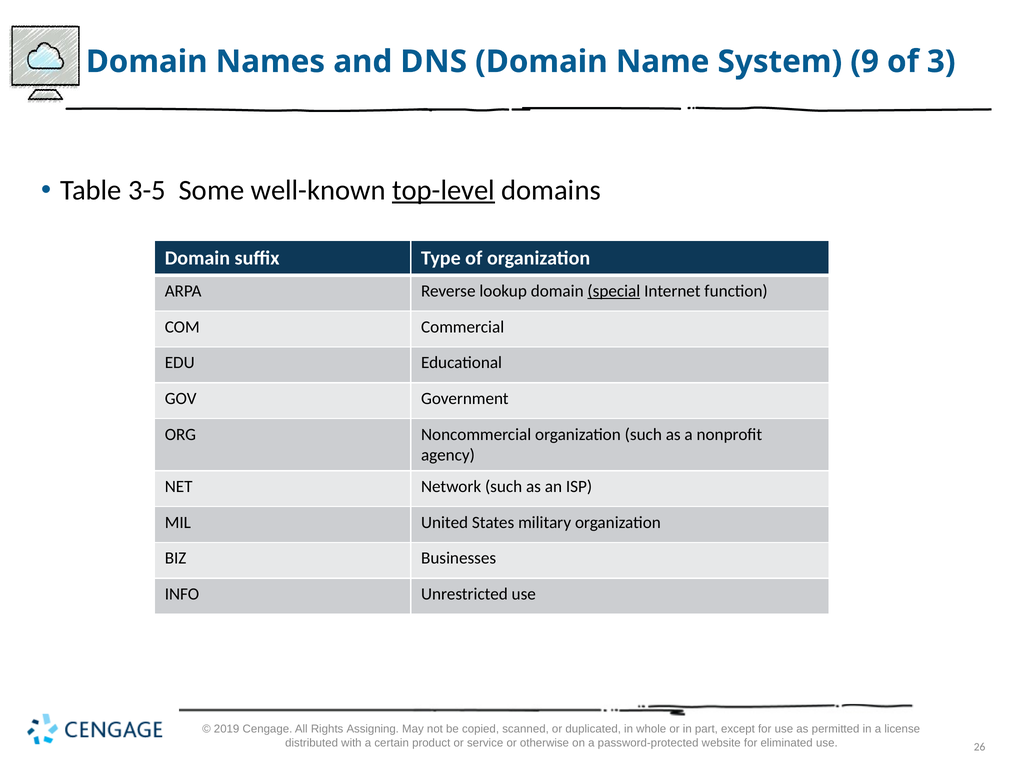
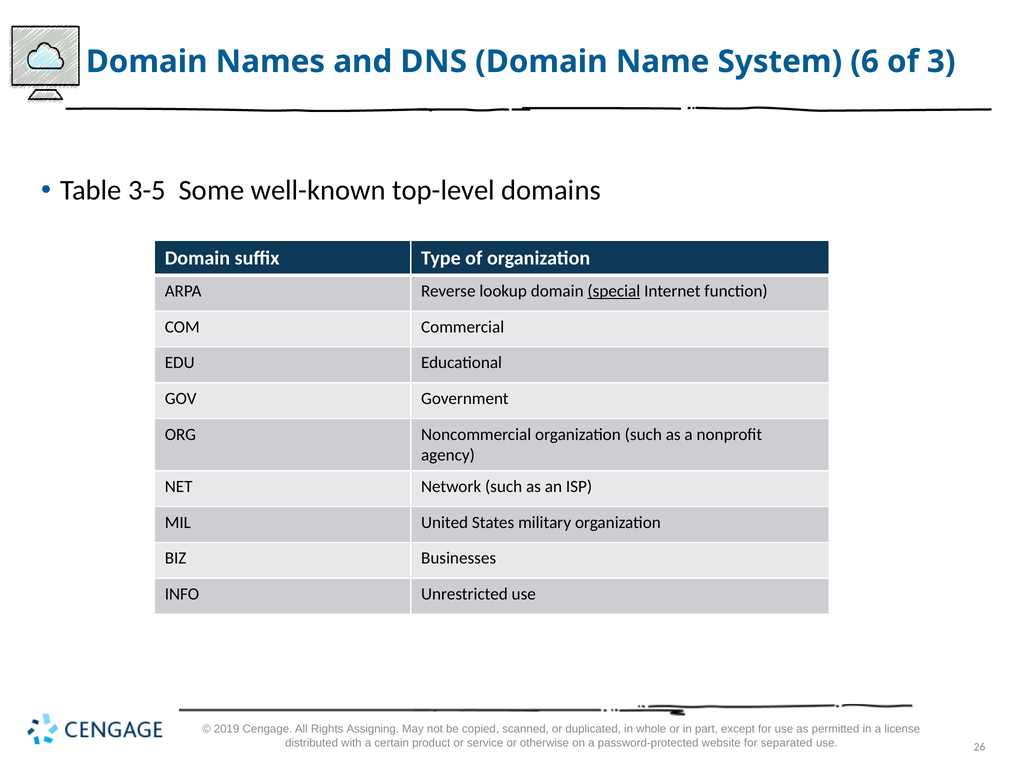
9: 9 -> 6
top-level underline: present -> none
eliminated: eliminated -> separated
